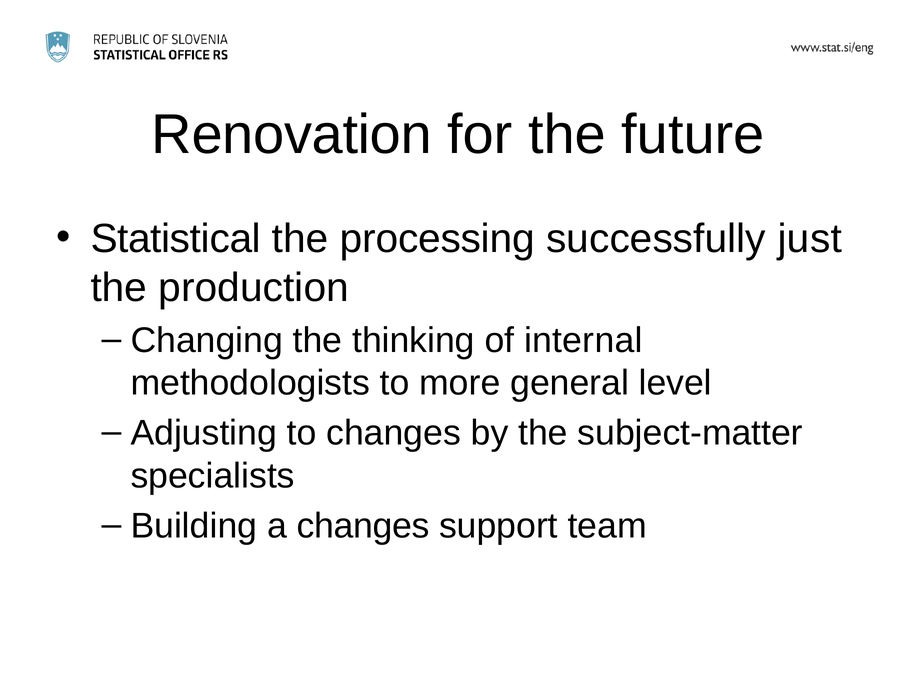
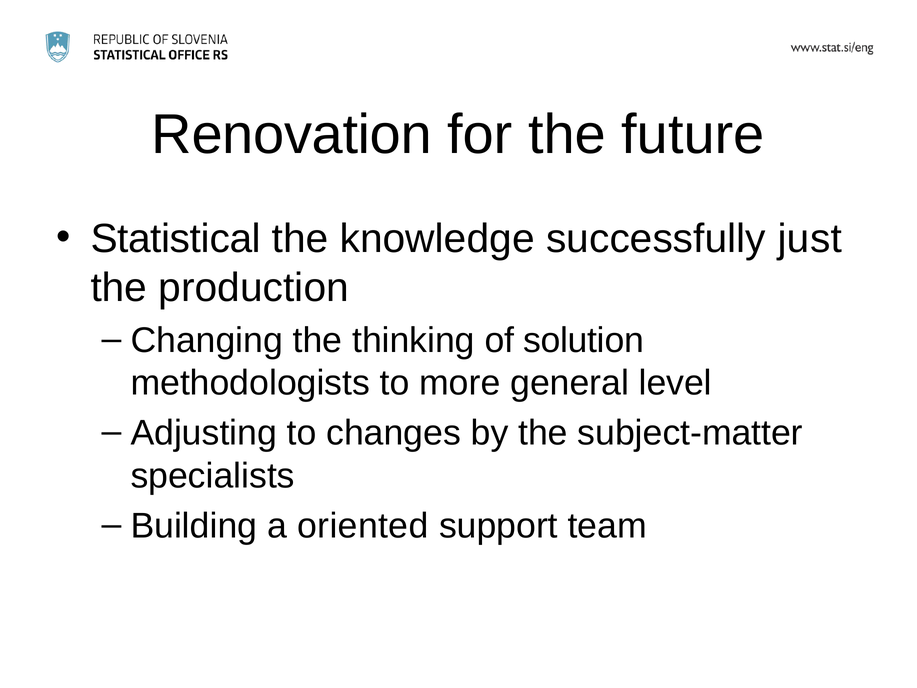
processing: processing -> knowledge
internal: internal -> solution
a changes: changes -> oriented
